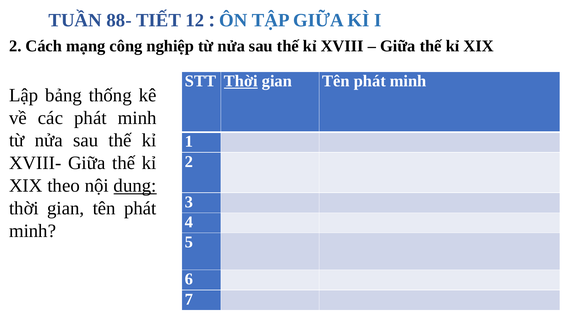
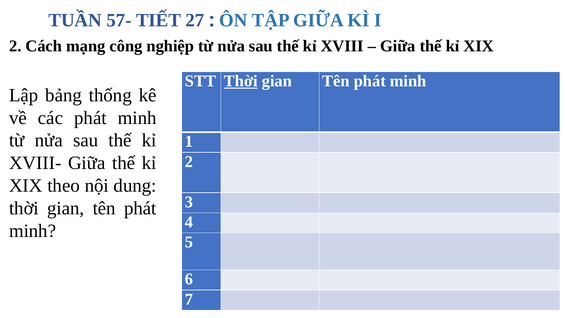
88-: 88- -> 57-
12: 12 -> 27
dung underline: present -> none
